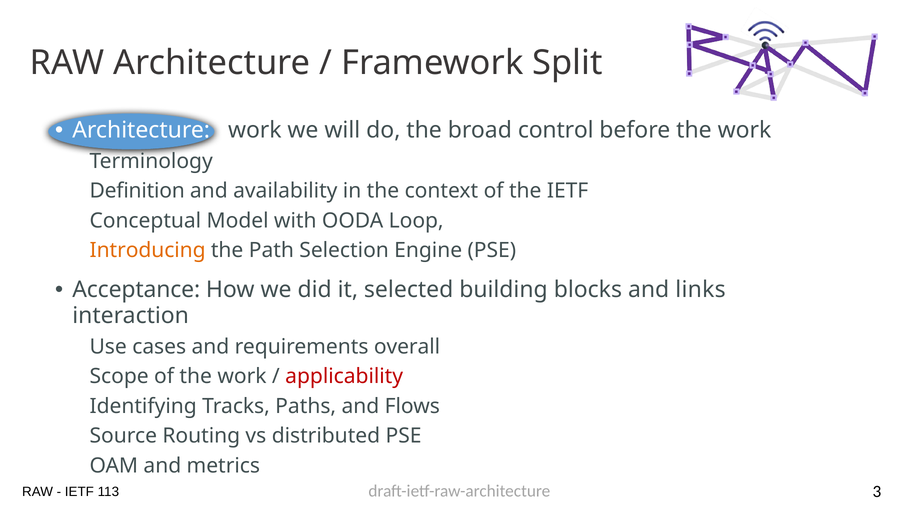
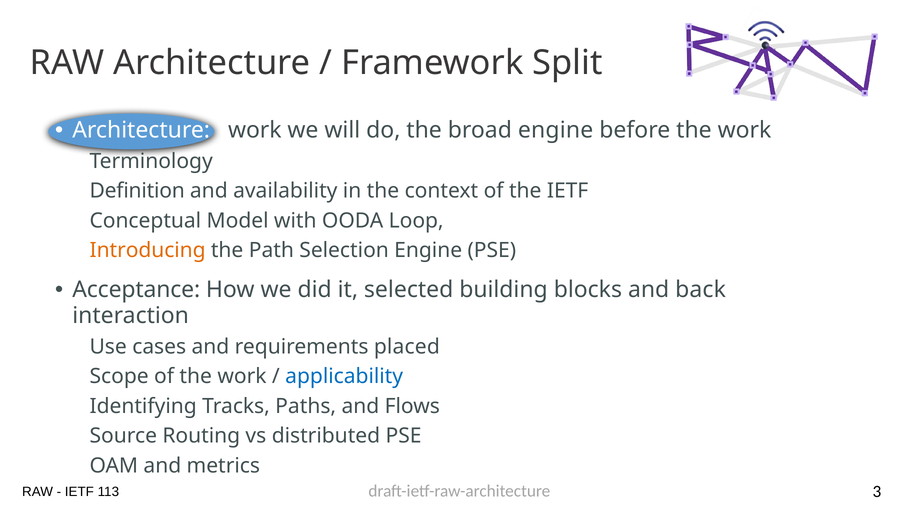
broad control: control -> engine
links: links -> back
overall: overall -> placed
applicability colour: red -> blue
